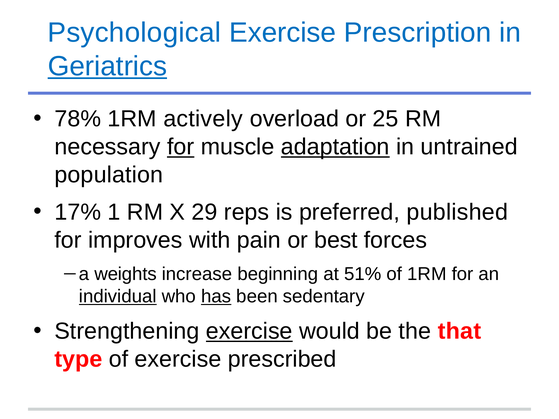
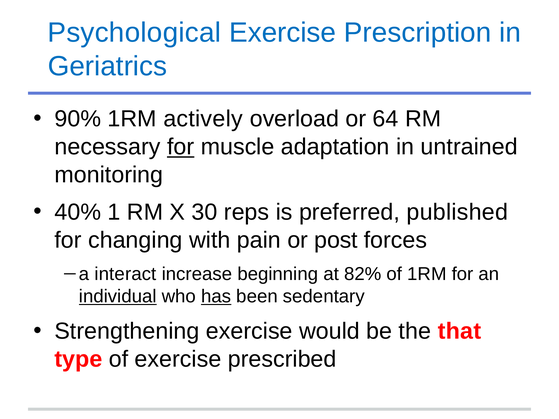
Geriatrics underline: present -> none
78%: 78% -> 90%
25: 25 -> 64
adaptation underline: present -> none
population: population -> monitoring
17%: 17% -> 40%
29: 29 -> 30
improves: improves -> changing
best: best -> post
weights: weights -> interact
51%: 51% -> 82%
exercise at (249, 331) underline: present -> none
